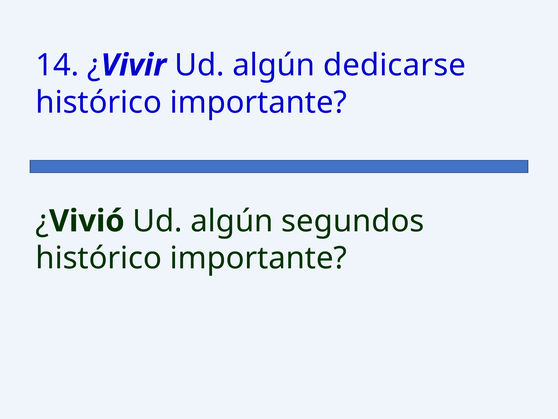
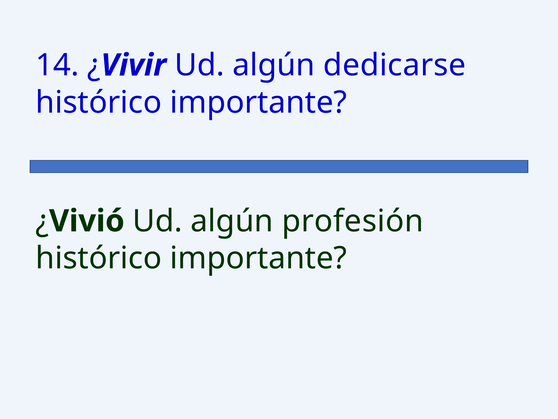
segundos: segundos -> profesión
